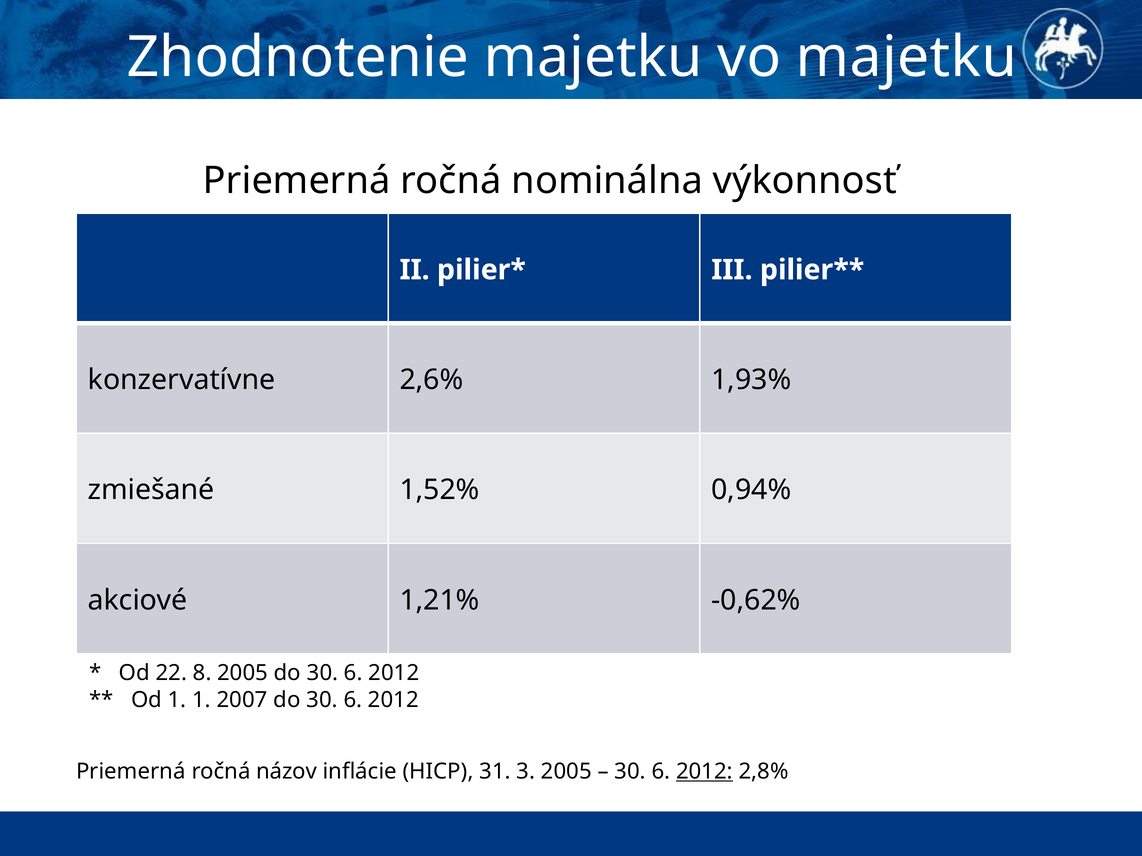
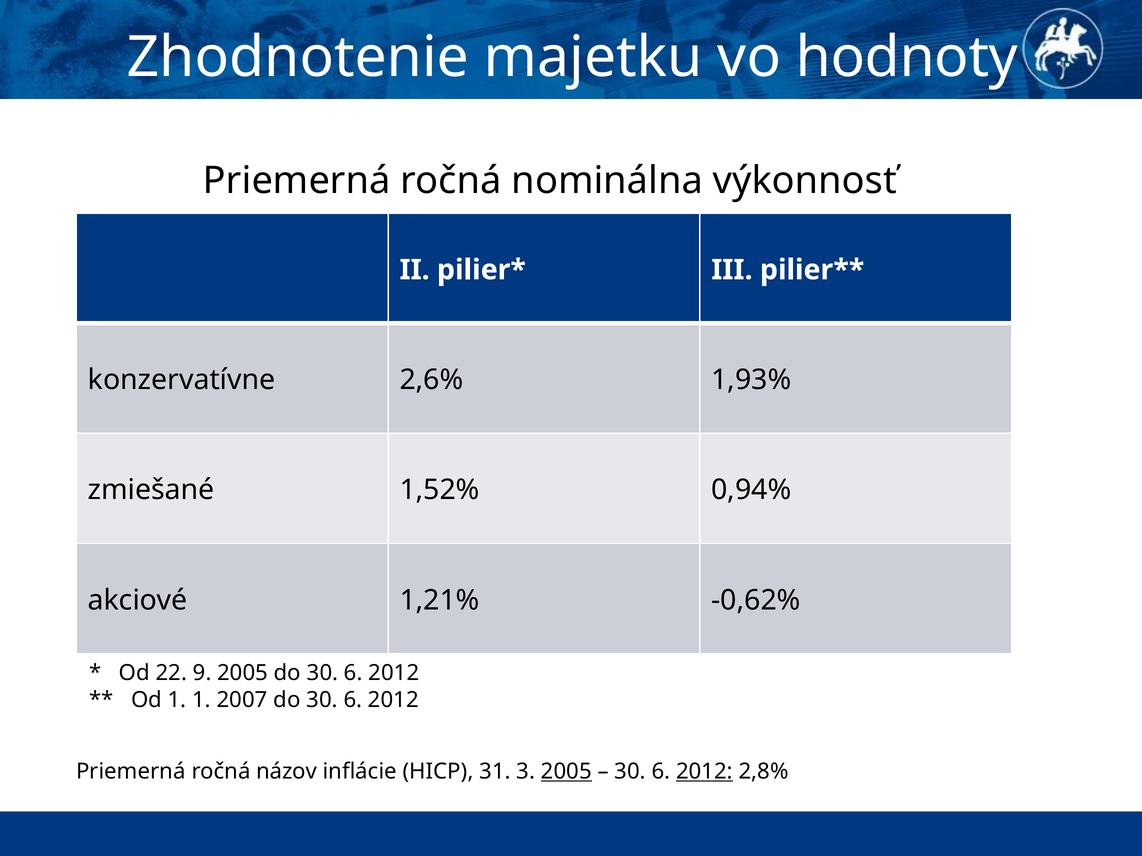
vo majetku: majetku -> hodnoty
8: 8 -> 9
2005 at (566, 772) underline: none -> present
